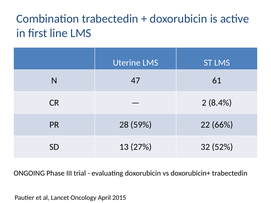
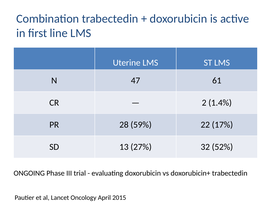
8.4%: 8.4% -> 1.4%
66%: 66% -> 17%
